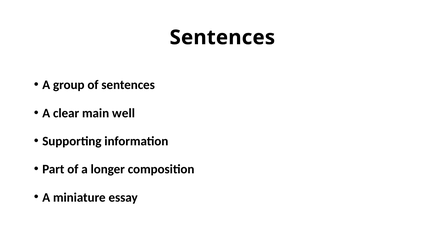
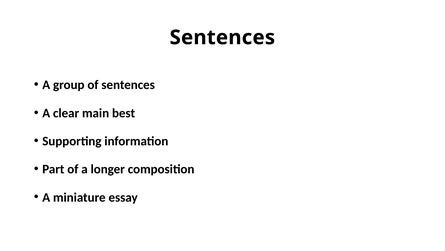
well: well -> best
